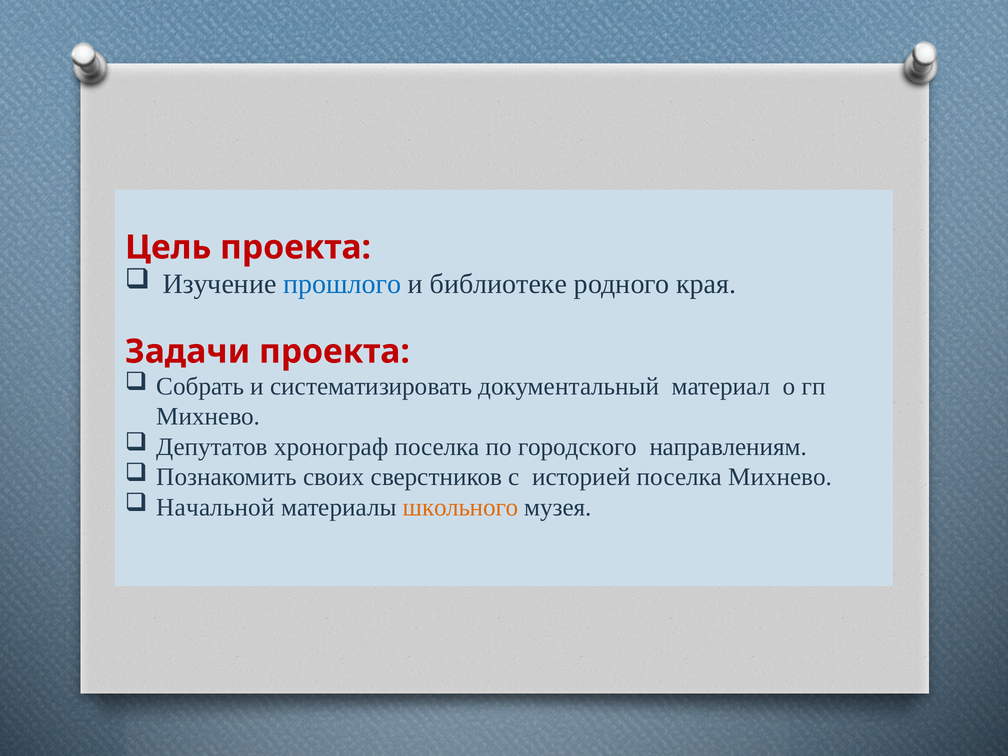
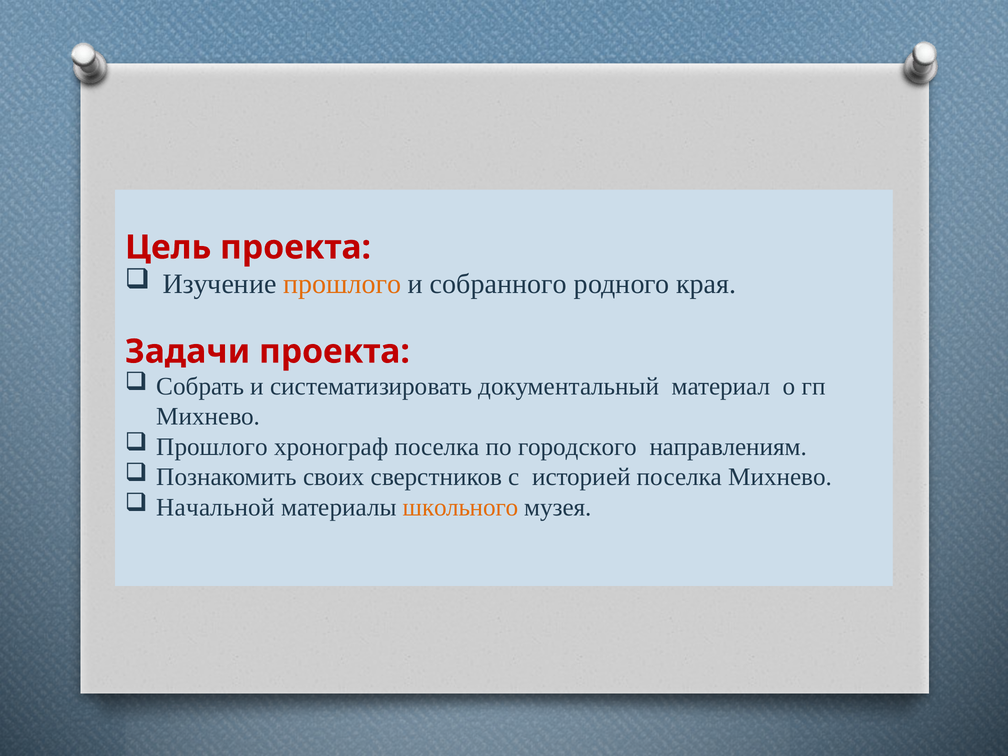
прошлого at (342, 284) colour: blue -> orange
библиотеке: библиотеке -> собранного
Депутатов at (212, 447): Депутатов -> Прошлого
